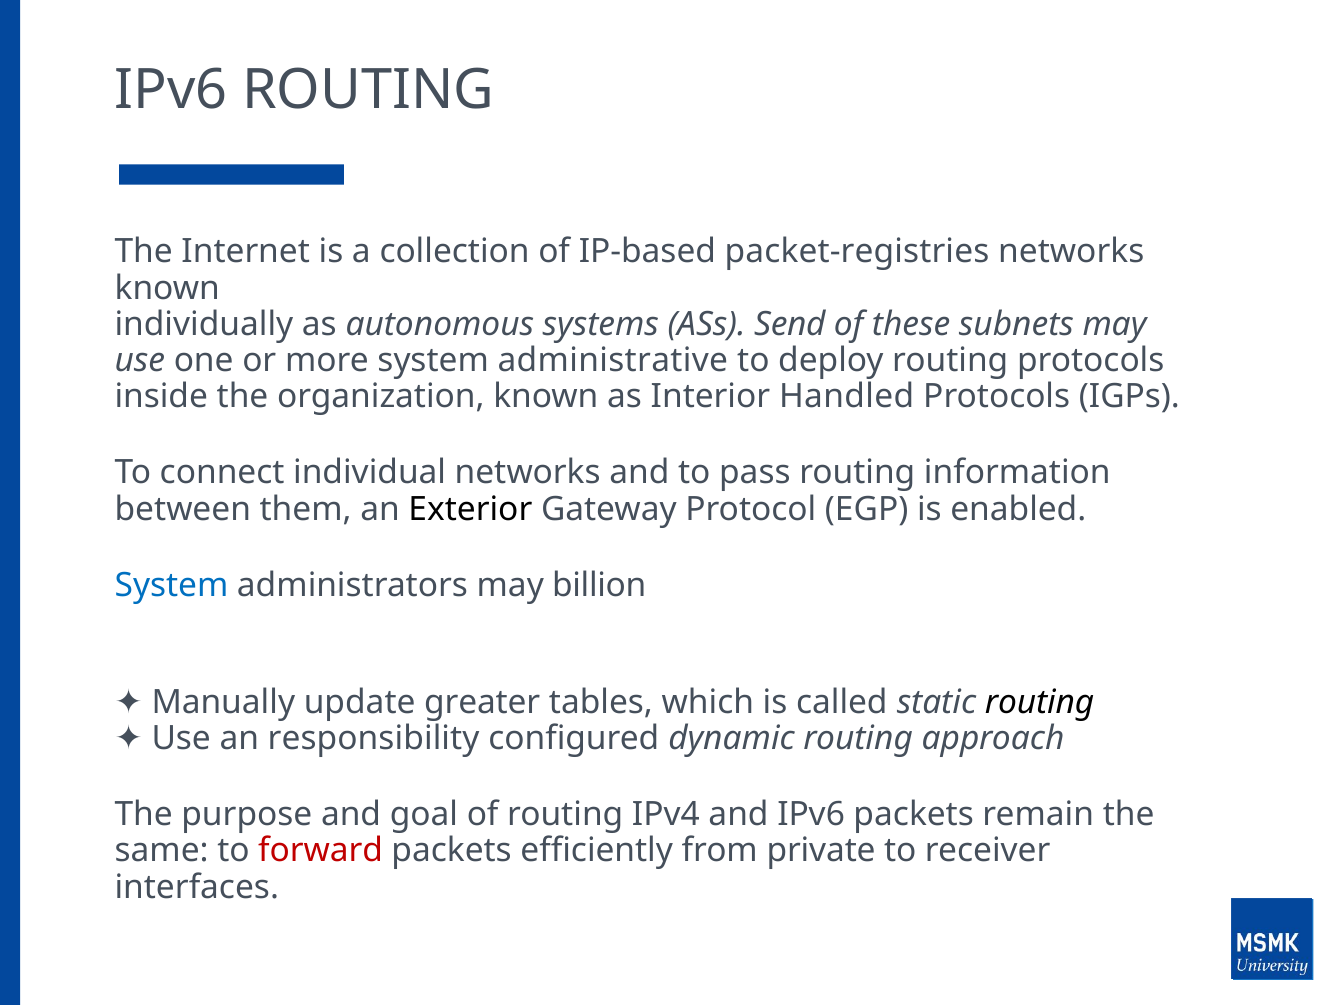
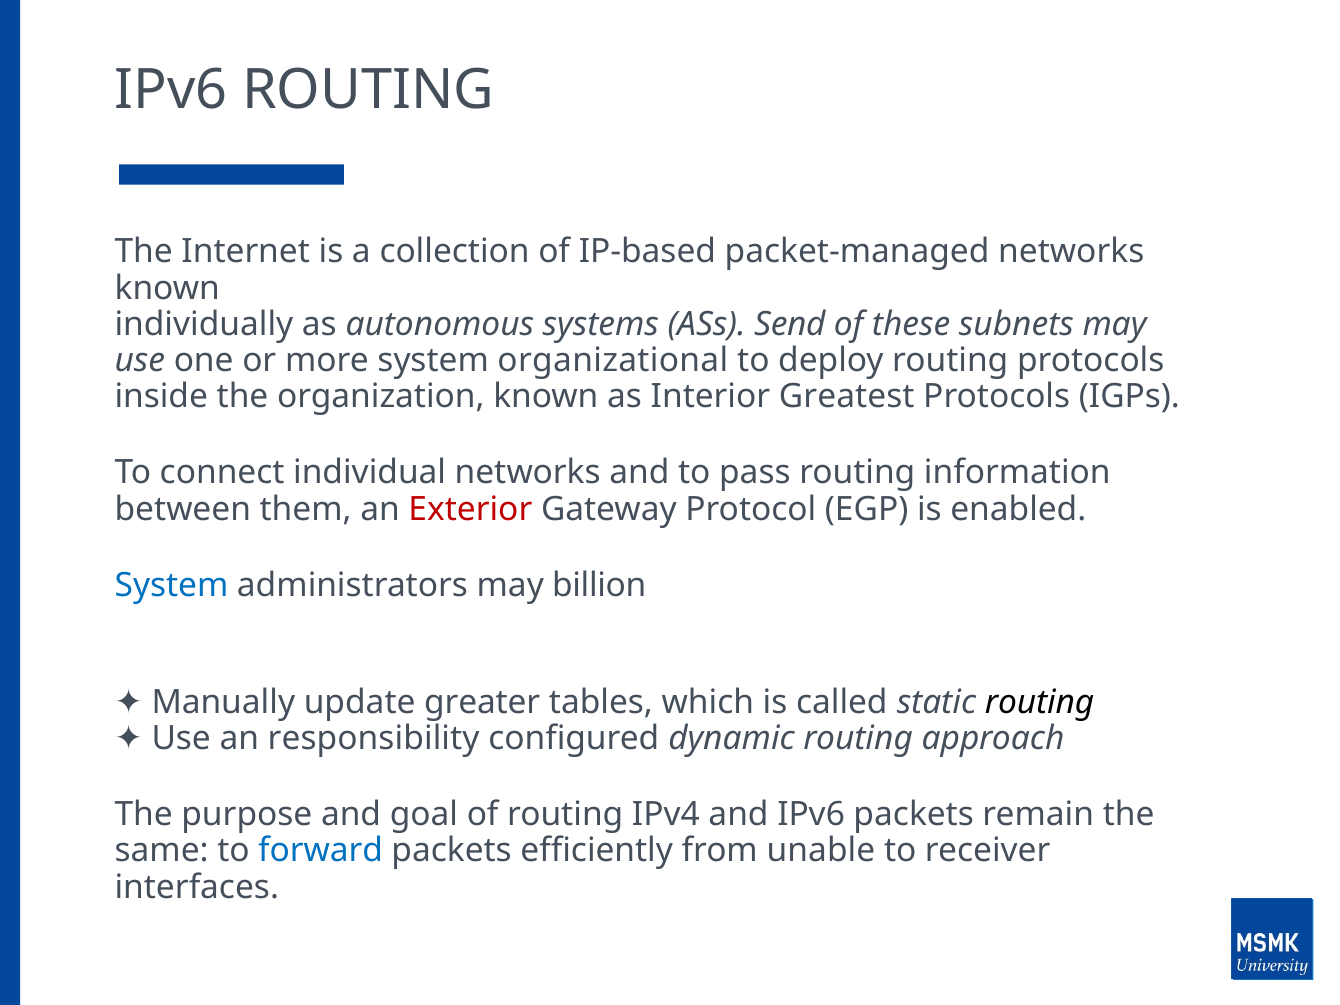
packet-registries: packet-registries -> packet-managed
administrative: administrative -> organizational
Handled: Handled -> Greatest
Exterior colour: black -> red
forward colour: red -> blue
private: private -> unable
